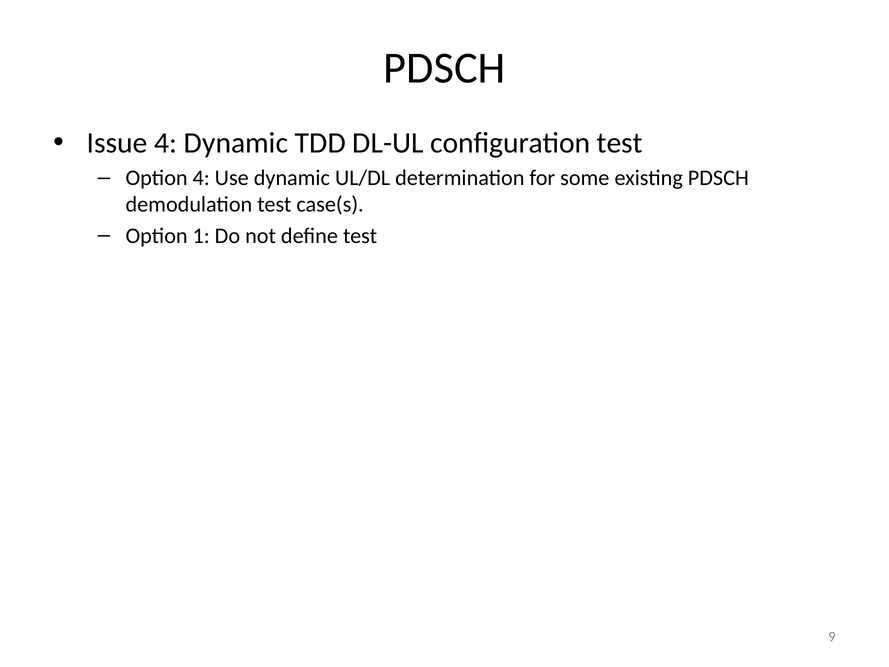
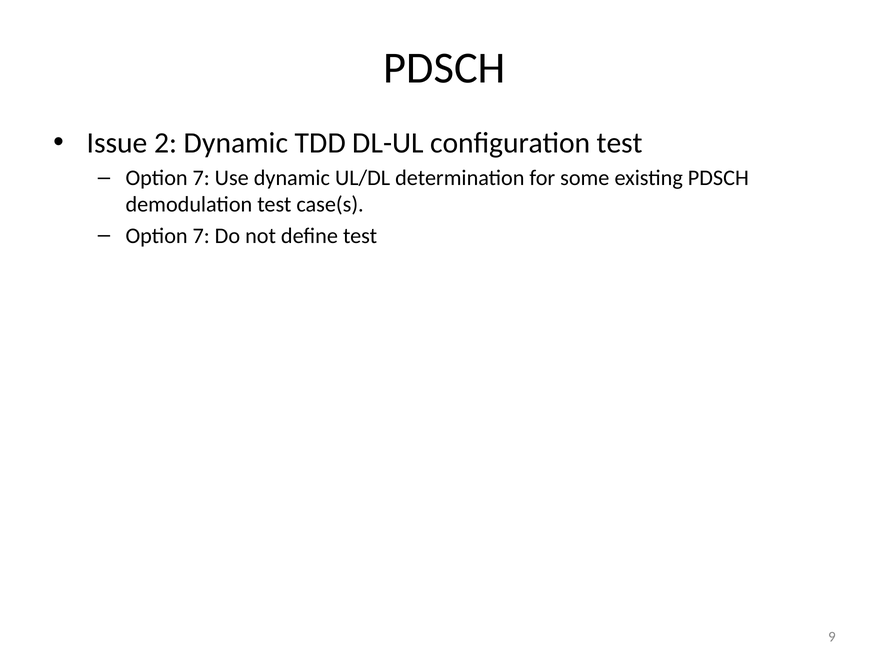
Issue 4: 4 -> 2
4 at (201, 178): 4 -> 7
1 at (201, 236): 1 -> 7
